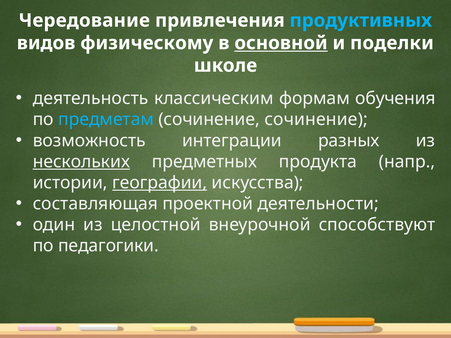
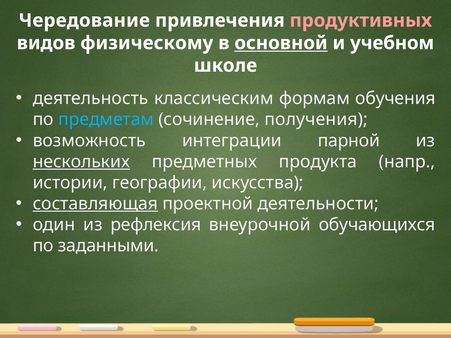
продуктивных colour: light blue -> pink
поделки: поделки -> учебном
сочинение сочинение: сочинение -> получения
разных: разных -> парной
географии underline: present -> none
составляющая underline: none -> present
целостной: целостной -> рефлексия
способствуют: способствуют -> обучающихся
педагогики: педагогики -> заданными
